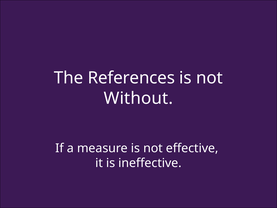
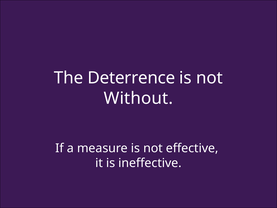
References: References -> Deterrence
